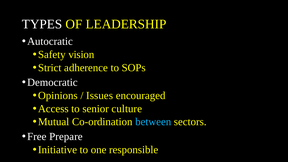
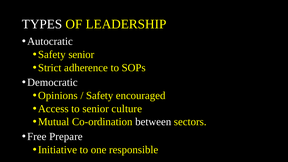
Safety vision: vision -> senior
Issues at (100, 95): Issues -> Safety
between colour: light blue -> white
